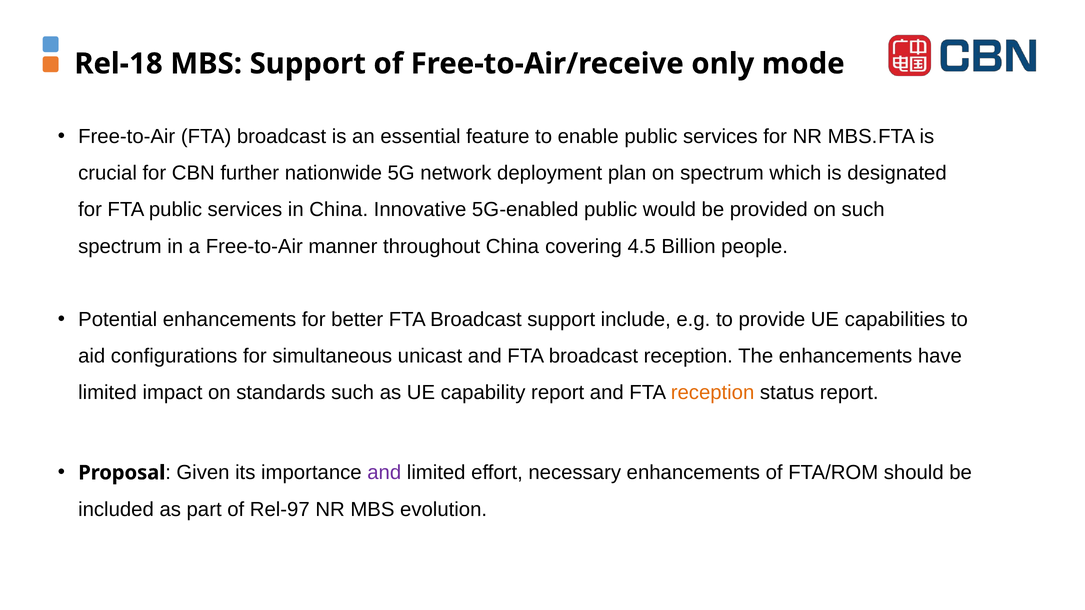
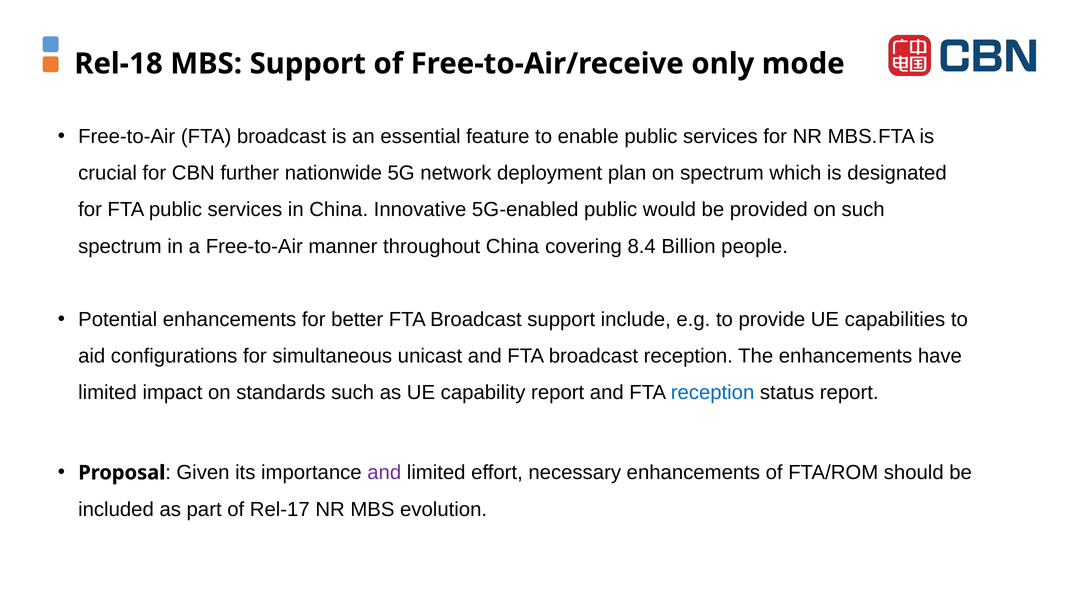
4.5: 4.5 -> 8.4
reception at (713, 393) colour: orange -> blue
Rel-97: Rel-97 -> Rel-17
